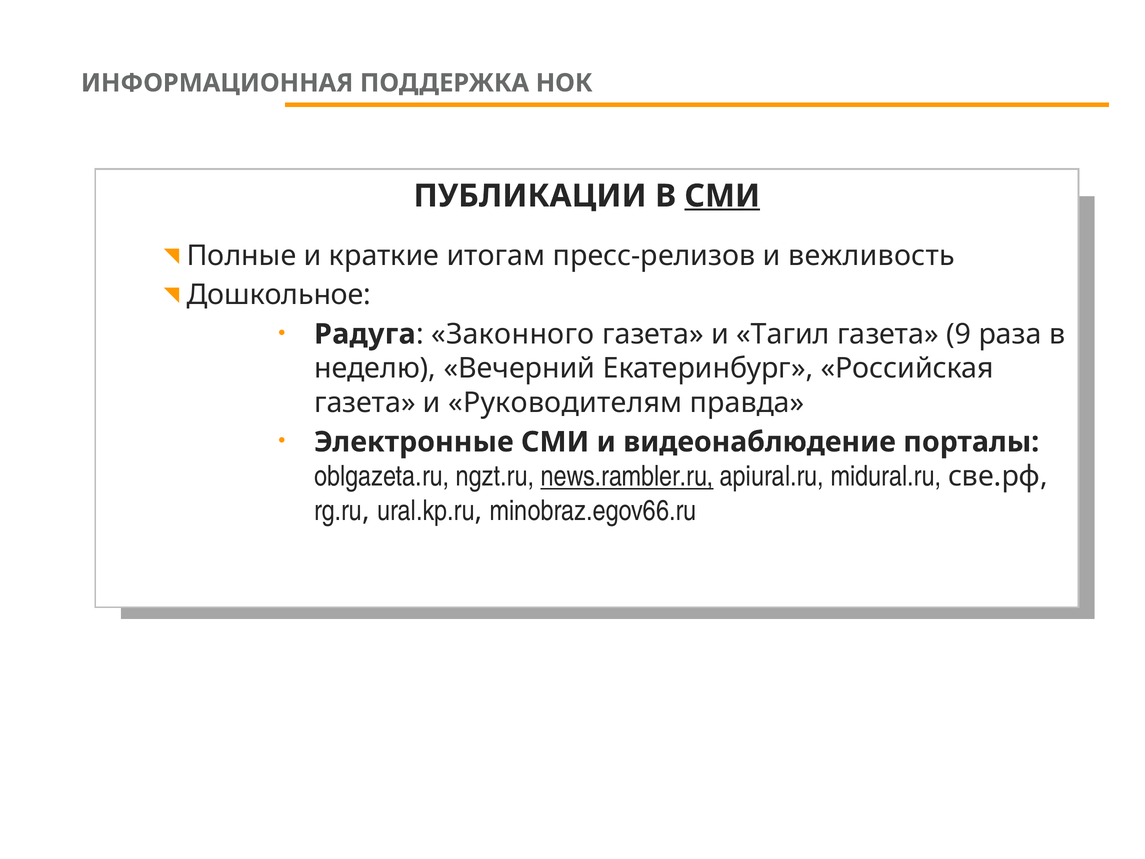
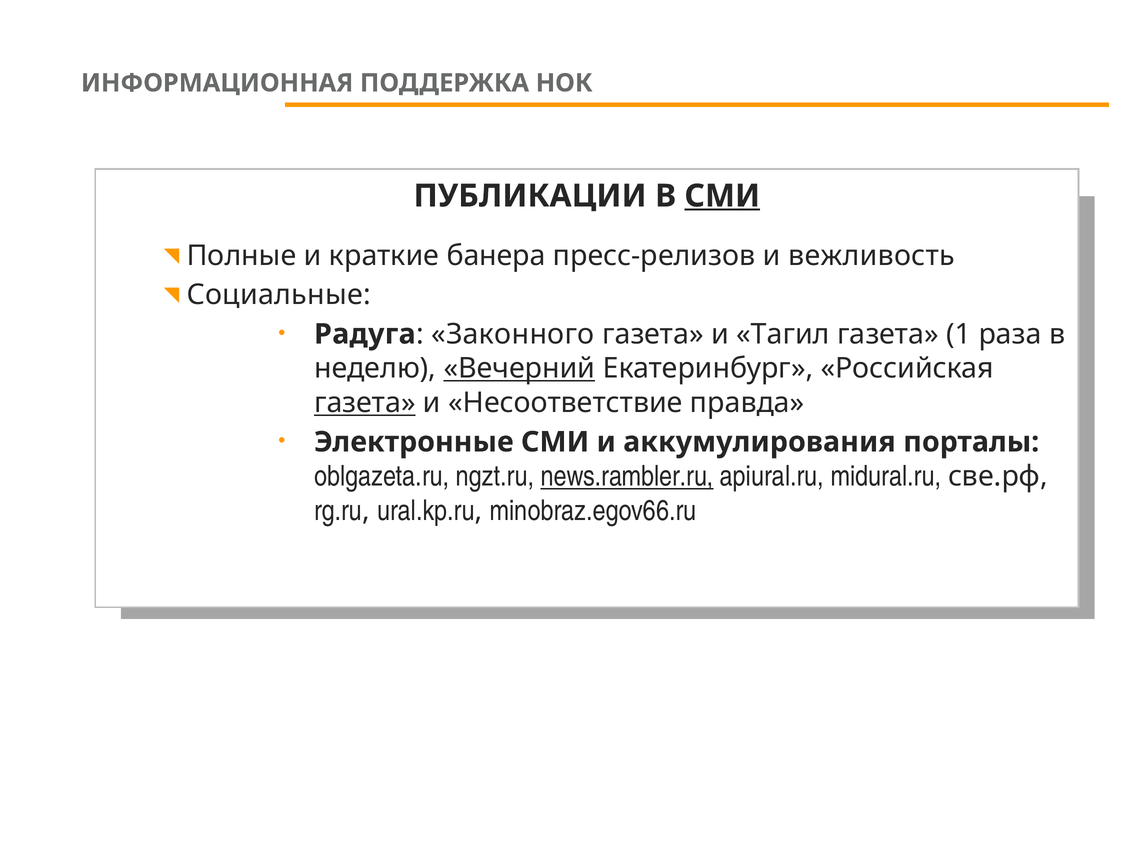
итогам: итогам -> банера
Дошкольное: Дошкольное -> Социальные
9: 9 -> 1
Вечерний underline: none -> present
газета at (365, 403) underline: none -> present
Руководителям: Руководителям -> Несоответствие
видеонаблюдение: видеонаблюдение -> аккумулирования
